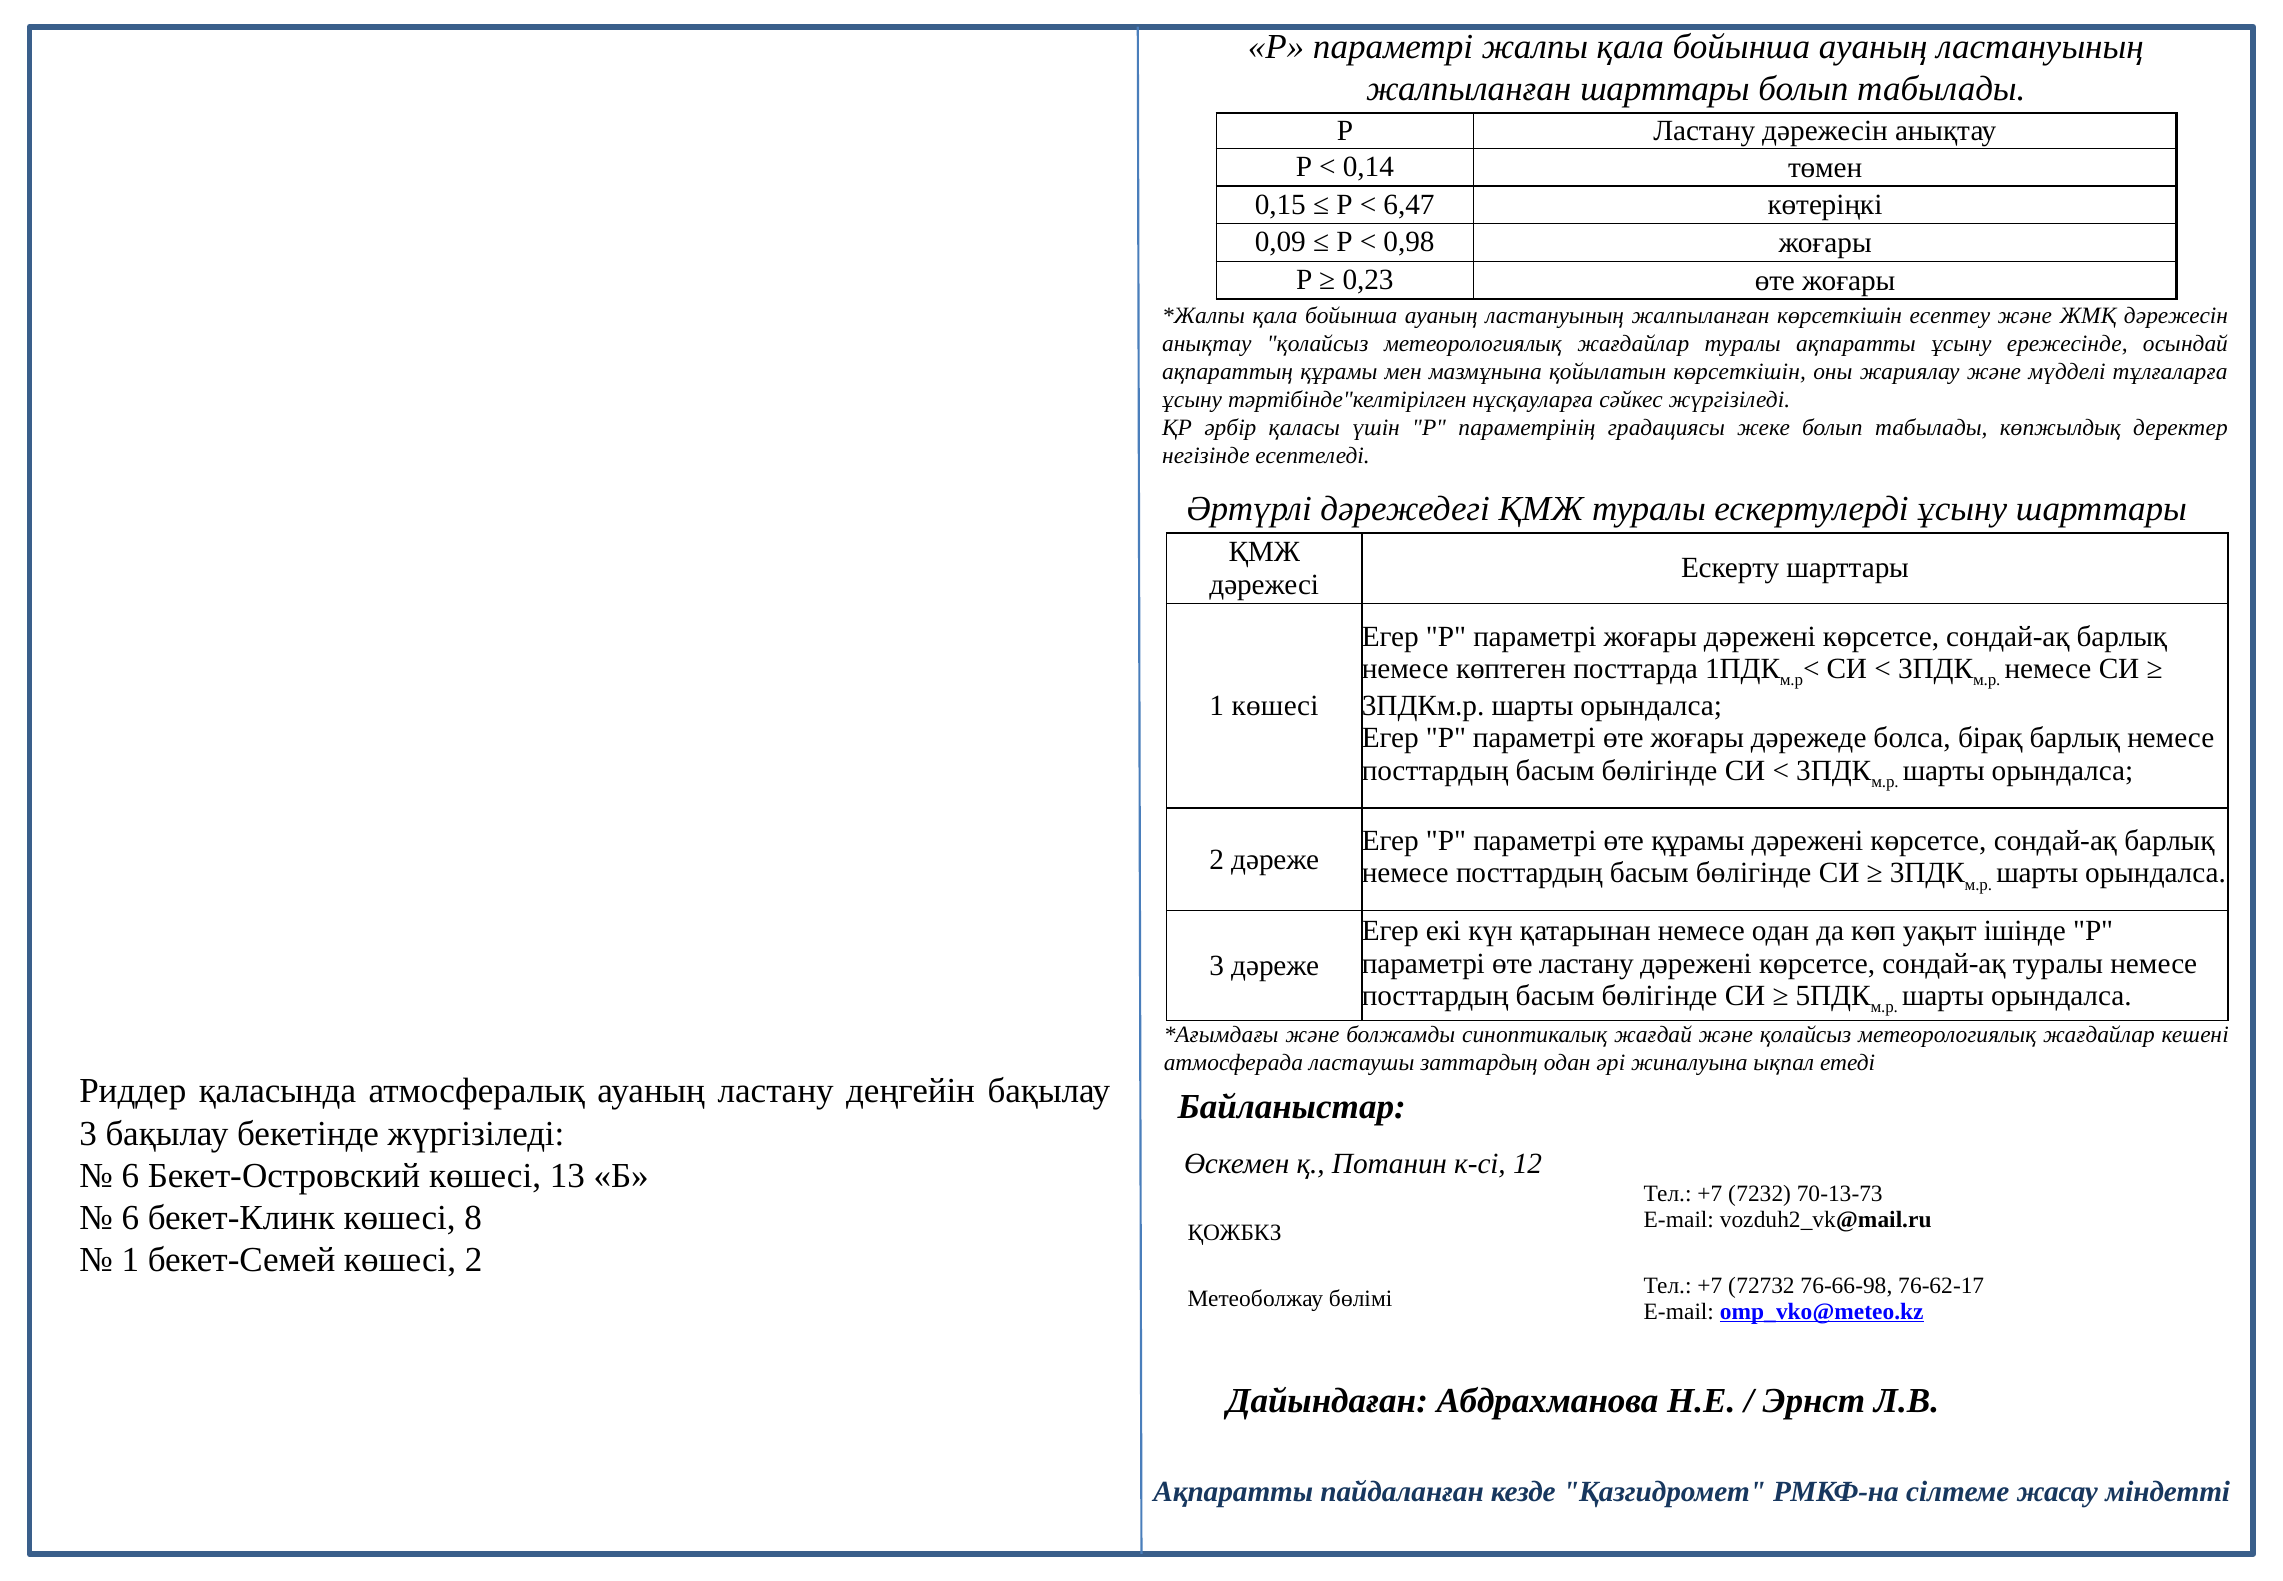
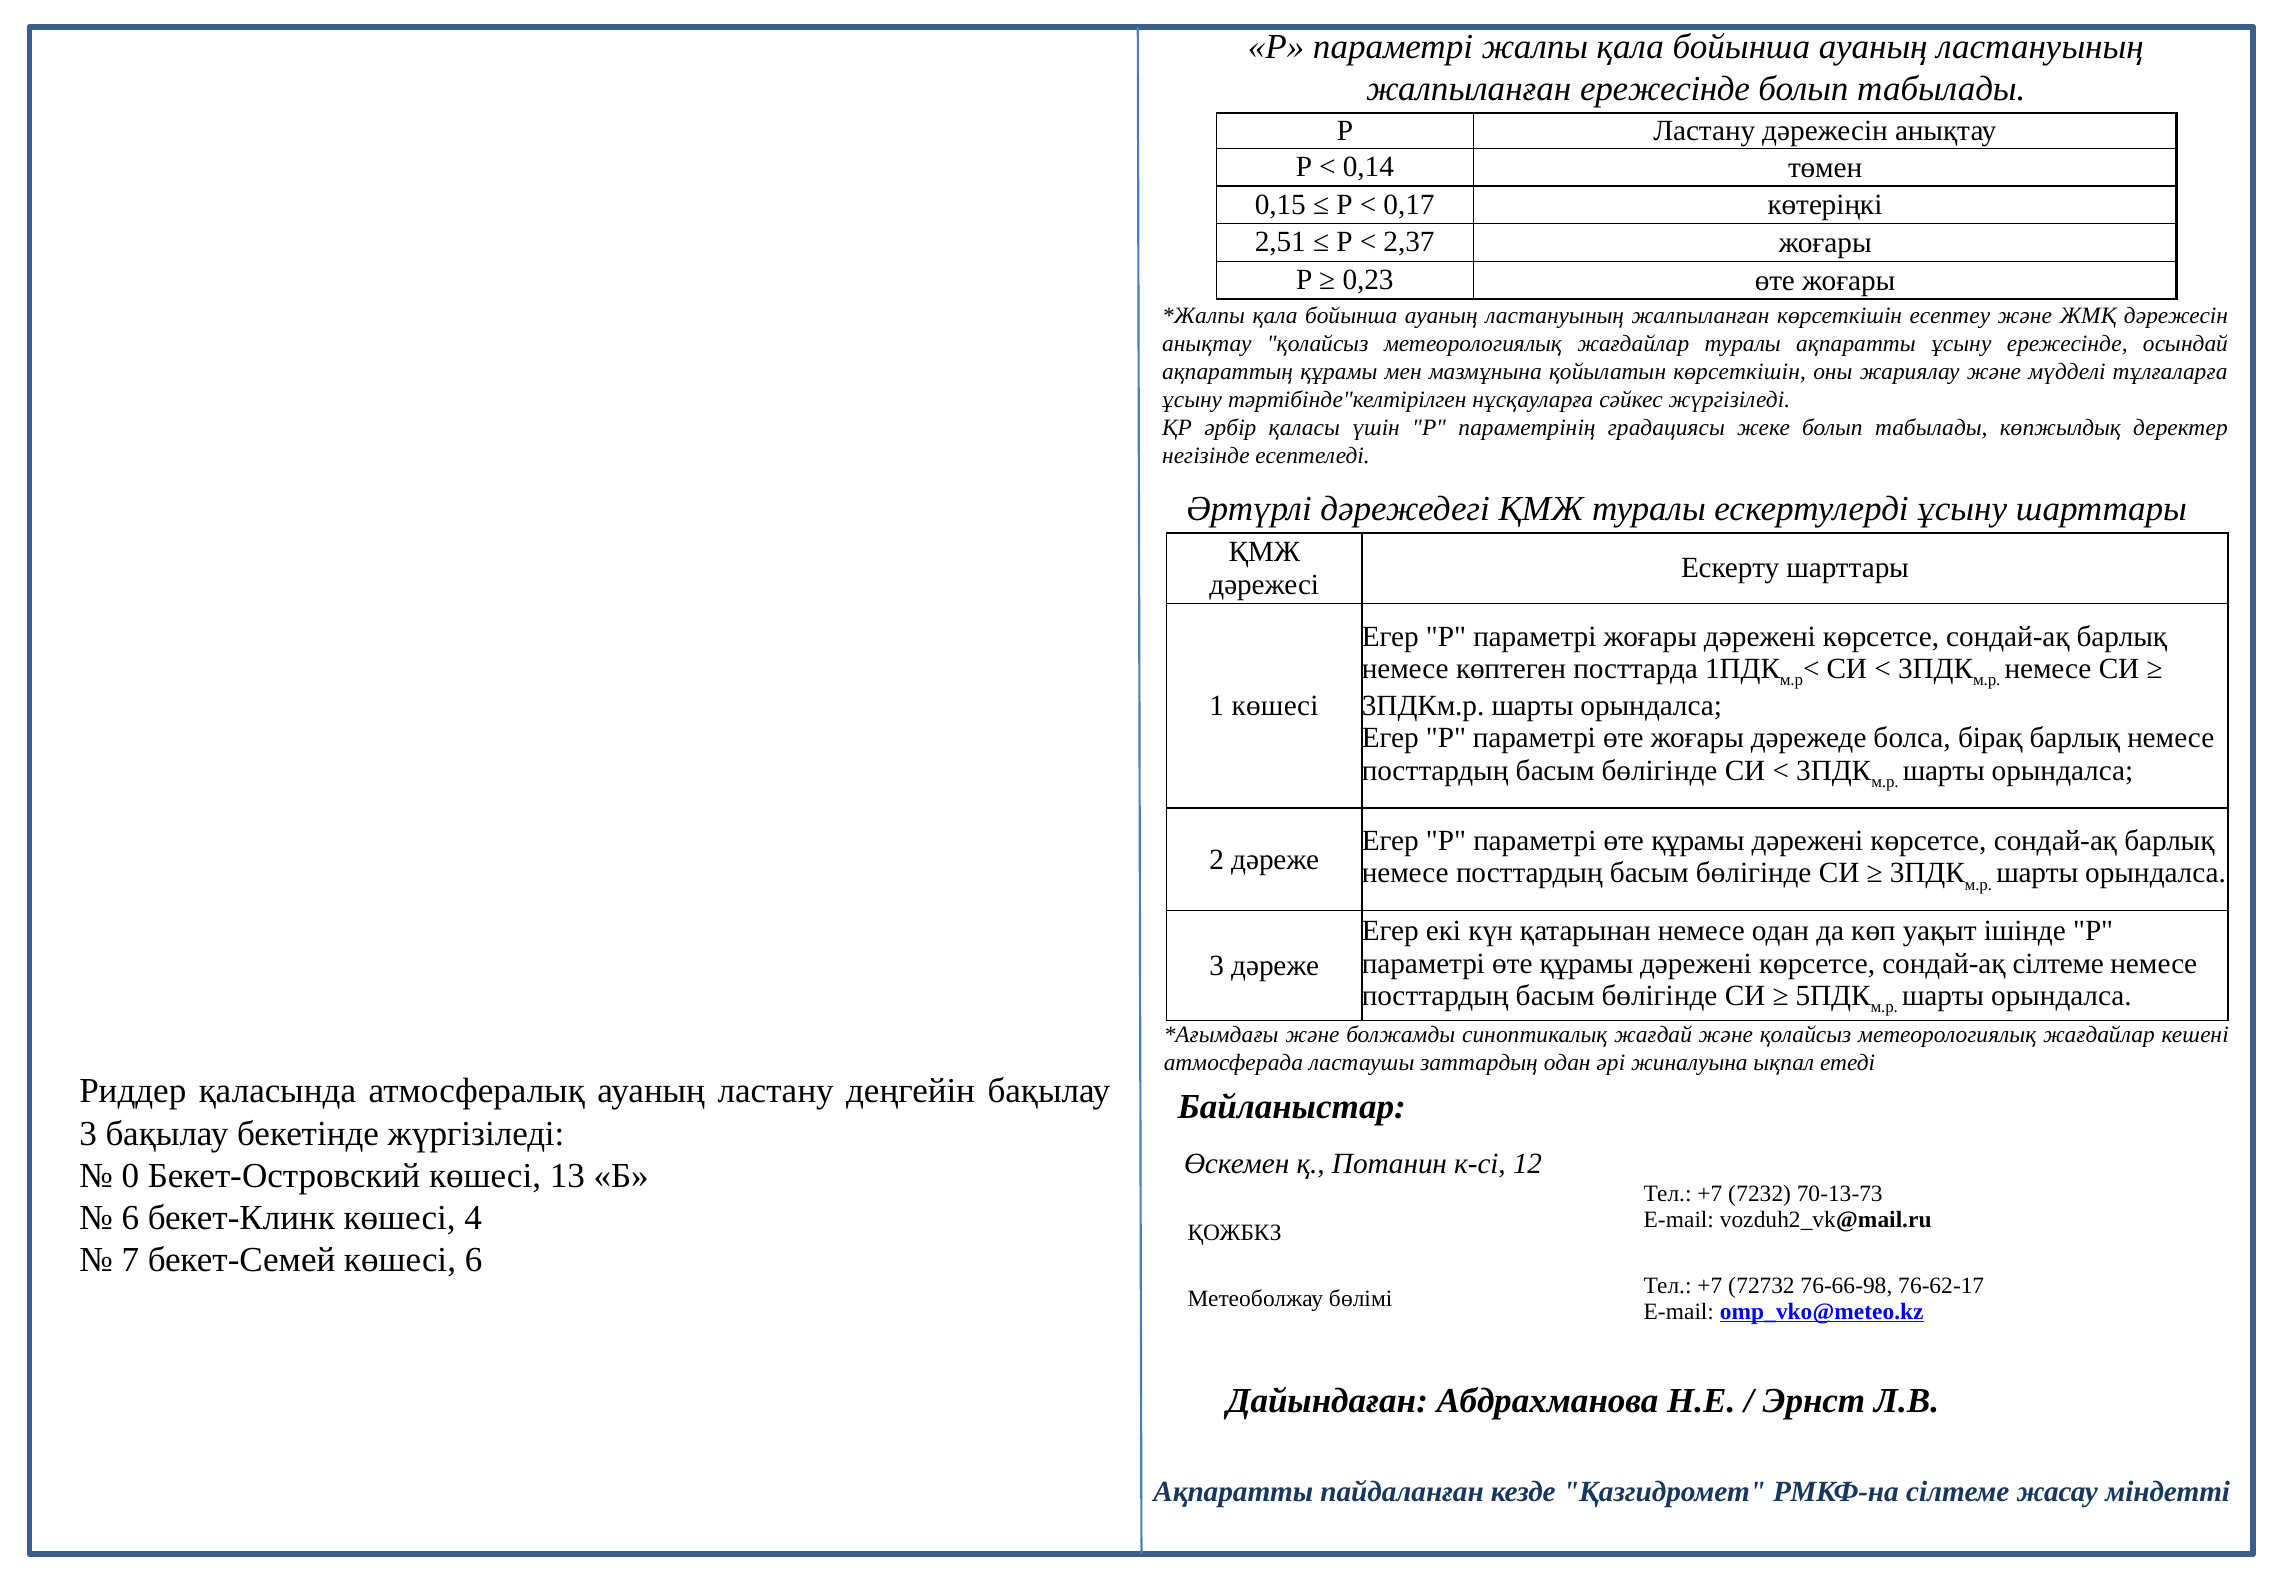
жалпыланған шарттары: шарттары -> ережесінде
6,47: 6,47 -> 0,17
0,09: 0,09 -> 2,51
0,98: 0,98 -> 2,37
ластану at (1586, 963): ластану -> құрамы
сондай-ақ туралы: туралы -> сілтеме
6 at (130, 1175): 6 -> 0
8: 8 -> 4
1 at (130, 1260): 1 -> 7
көшесі 2: 2 -> 6
